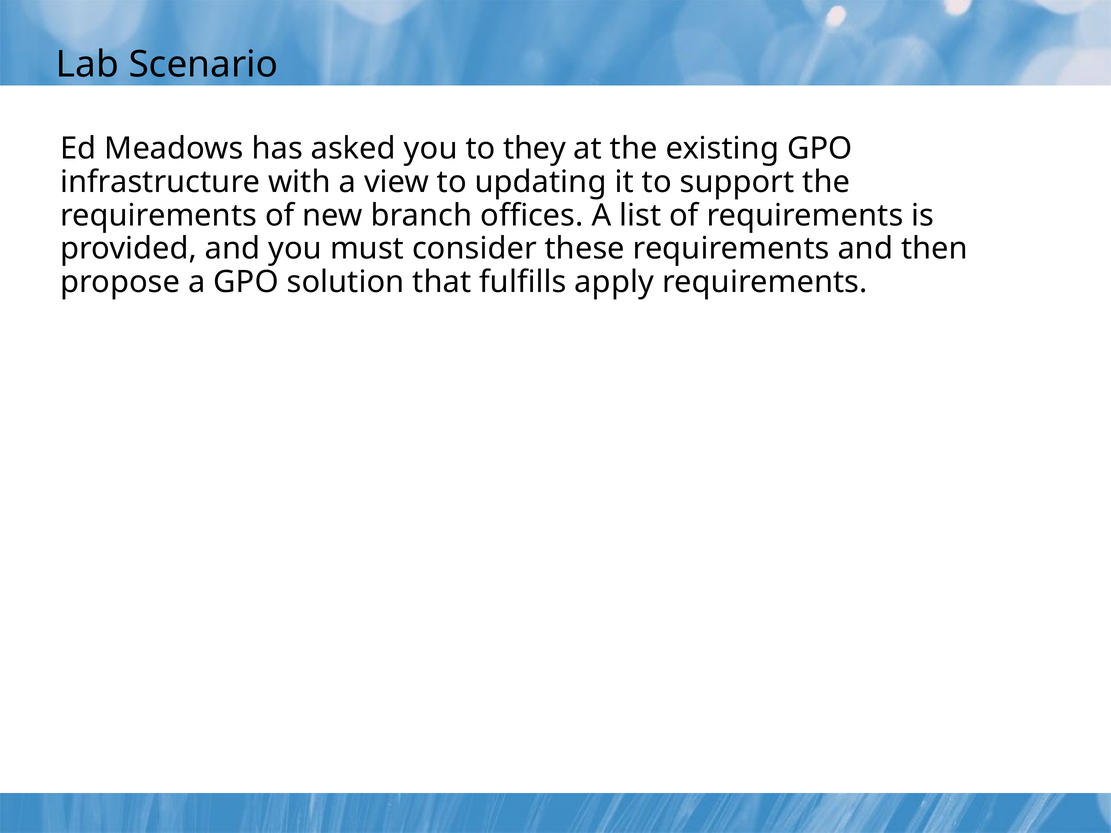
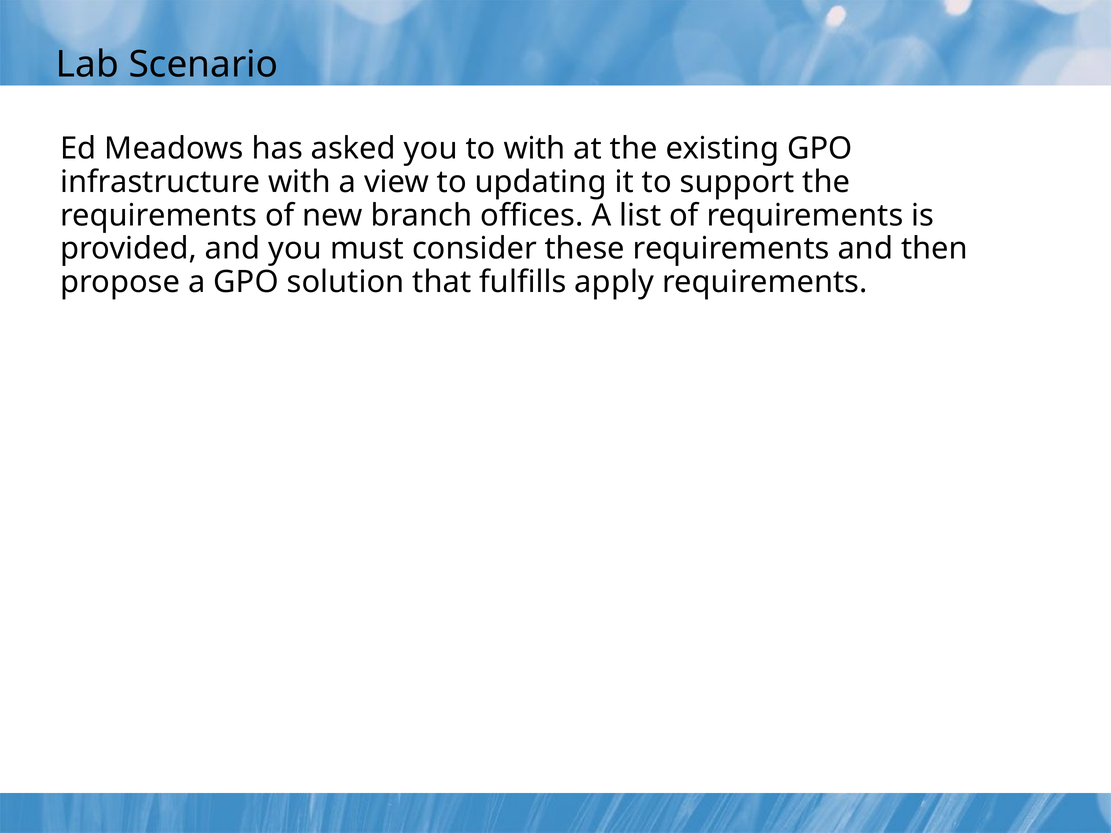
to they: they -> with
